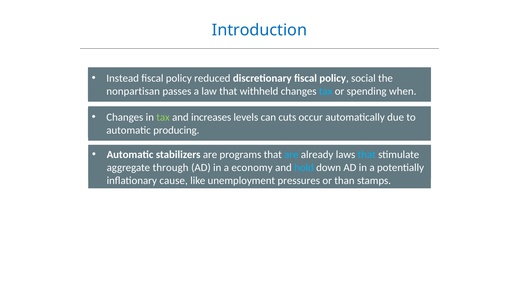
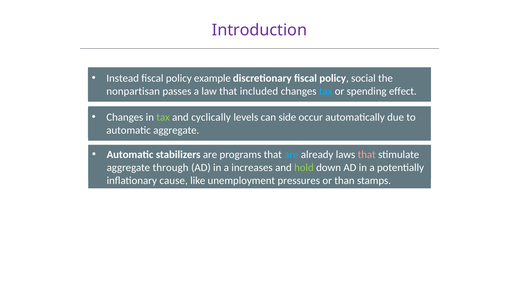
Introduction colour: blue -> purple
reduced: reduced -> example
withheld: withheld -> included
when: when -> effect
increases: increases -> cyclically
cuts: cuts -> side
automatic producing: producing -> aggregate
that at (367, 155) colour: light blue -> pink
economy: economy -> increases
hold colour: light blue -> light green
